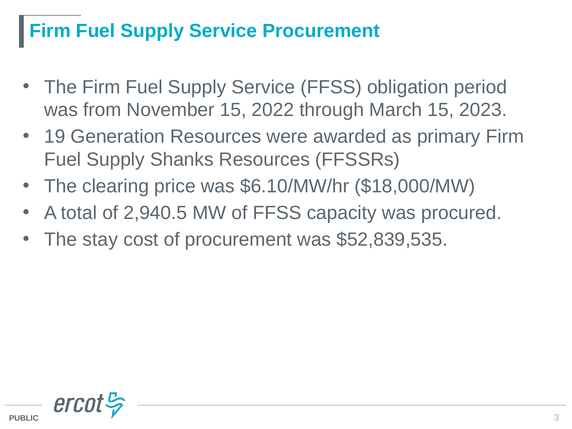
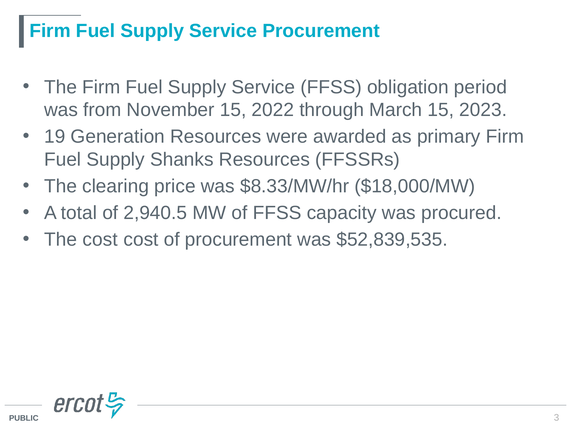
$6.10/MW/hr: $6.10/MW/hr -> $8.33/MW/hr
The stay: stay -> cost
